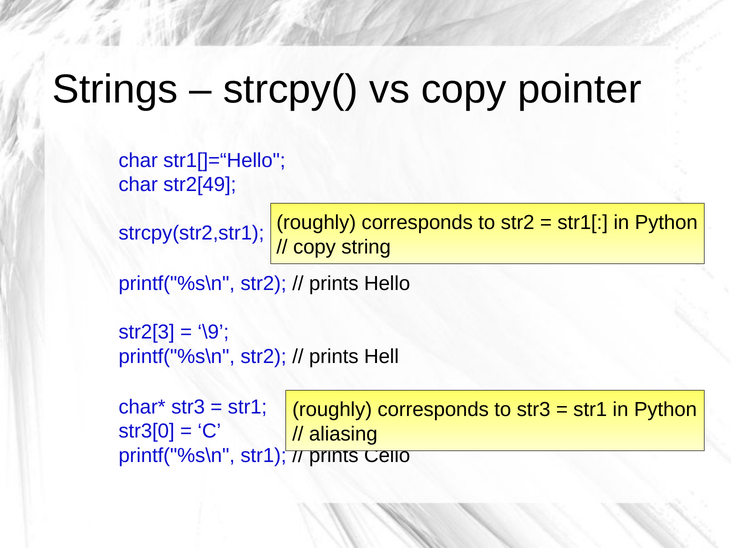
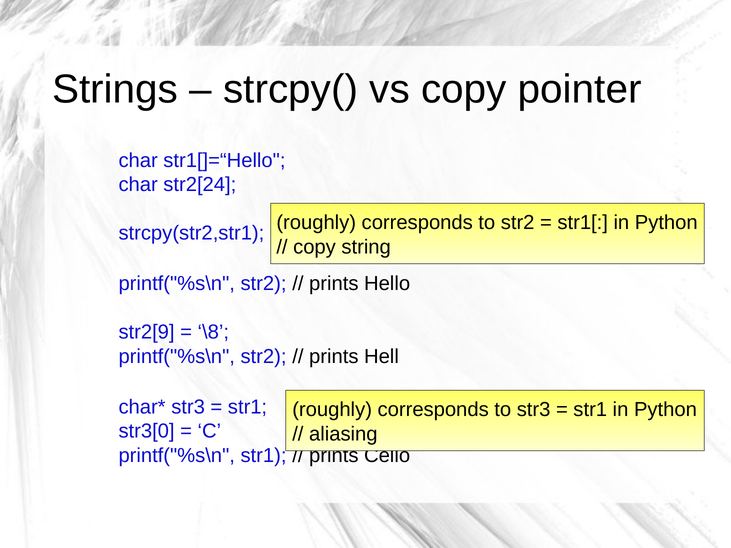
str2[49: str2[49 -> str2[24
str2[3: str2[3 -> str2[9
\9: \9 -> \8
